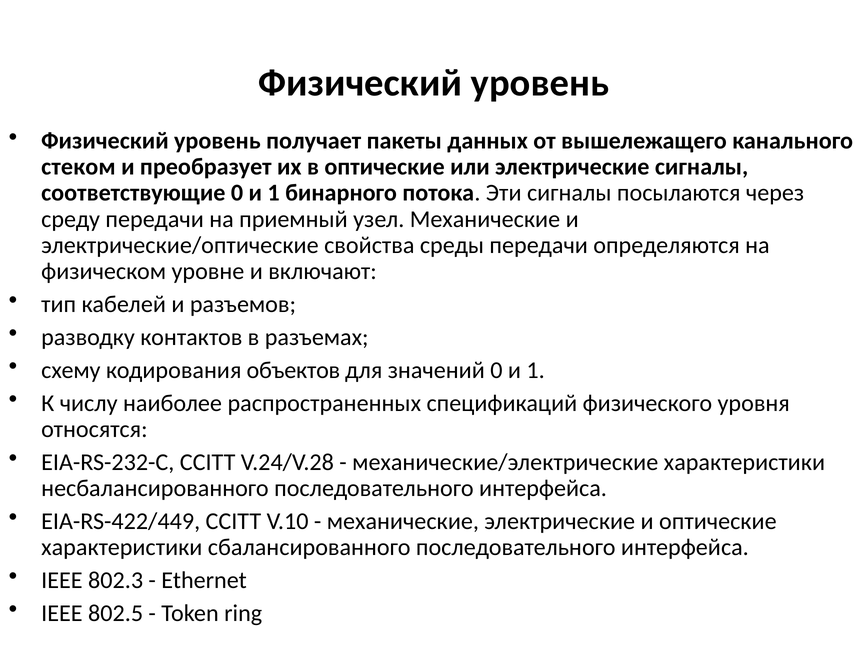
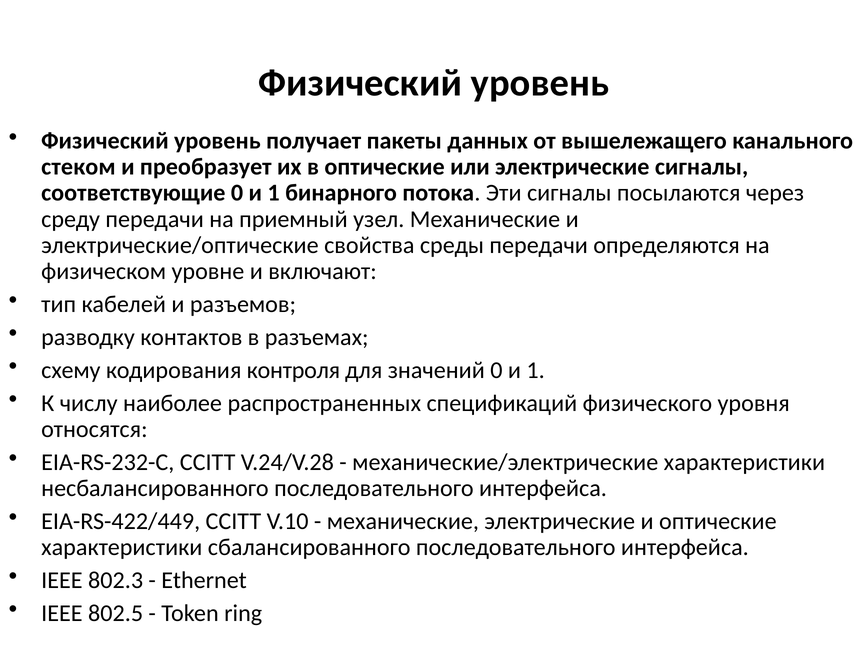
объектов: объектов -> контроля
